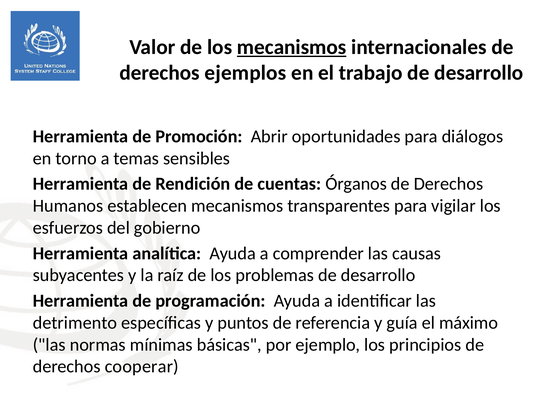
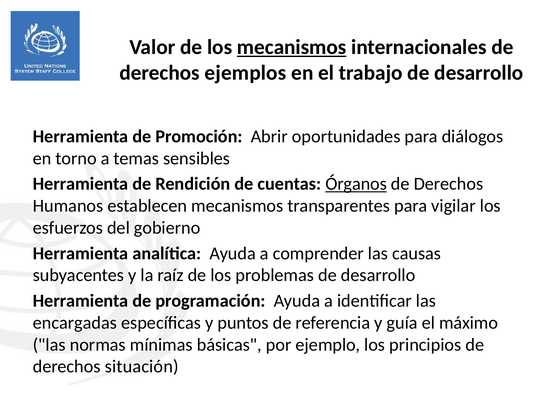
Órganos underline: none -> present
detrimento: detrimento -> encargadas
cooperar: cooperar -> situación
